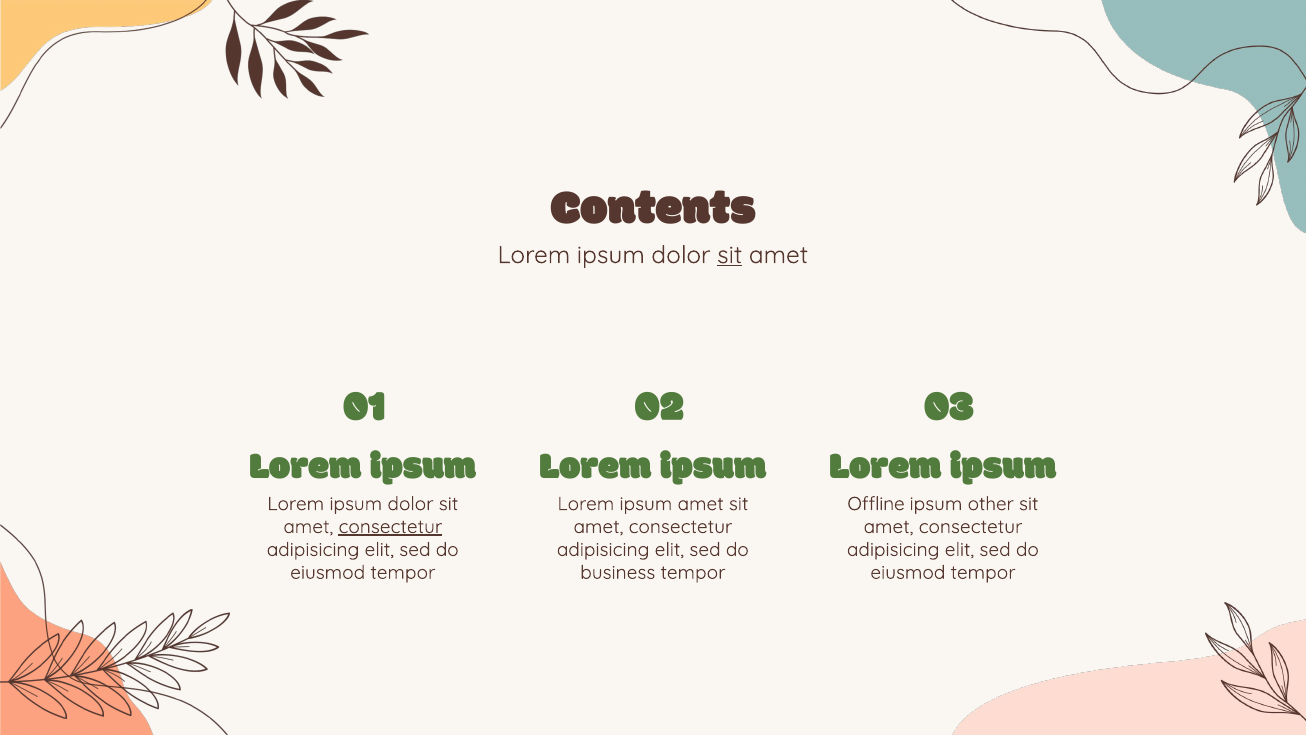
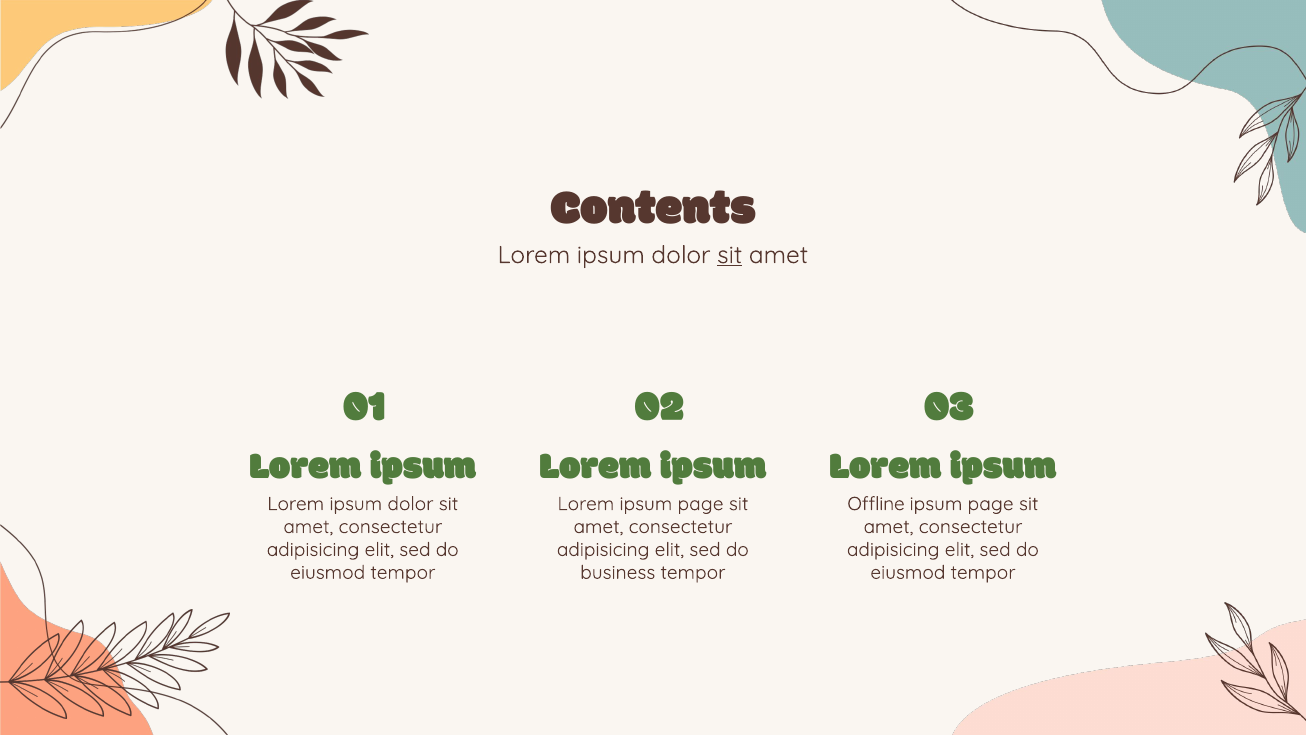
Lorem ipsum amet: amet -> page
other at (991, 504): other -> page
consectetur at (390, 526) underline: present -> none
